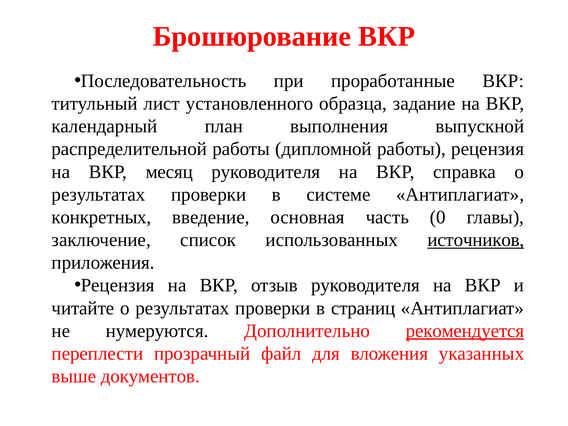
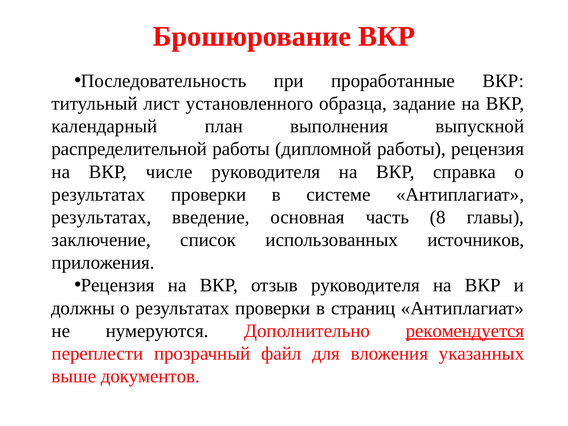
месяц: месяц -> числе
конкретных at (101, 217): конкретных -> результатах
0: 0 -> 8
источников underline: present -> none
читайте: читайте -> должны
